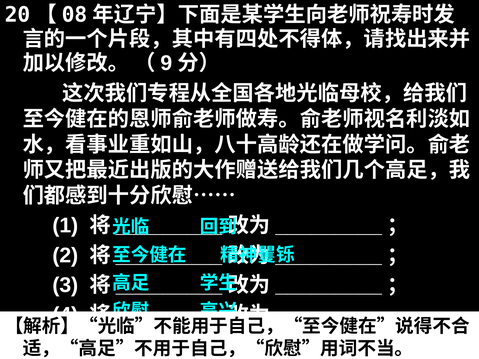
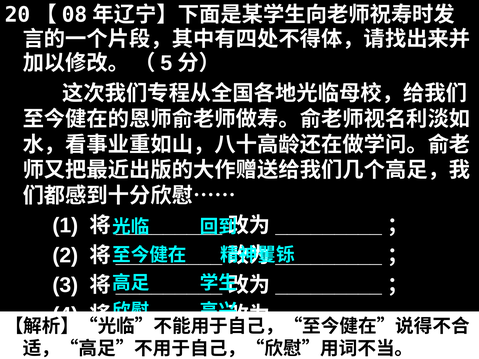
9: 9 -> 5
